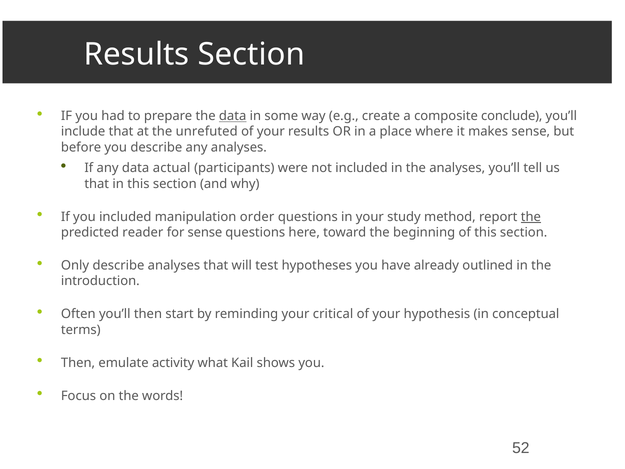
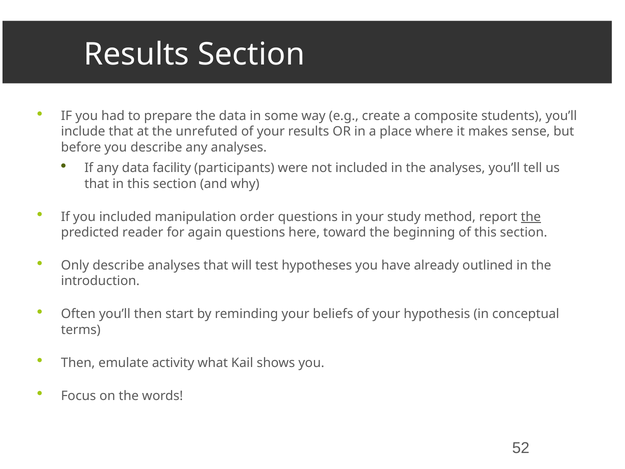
data at (233, 116) underline: present -> none
conclude: conclude -> students
actual: actual -> facility
for sense: sense -> again
critical: critical -> beliefs
